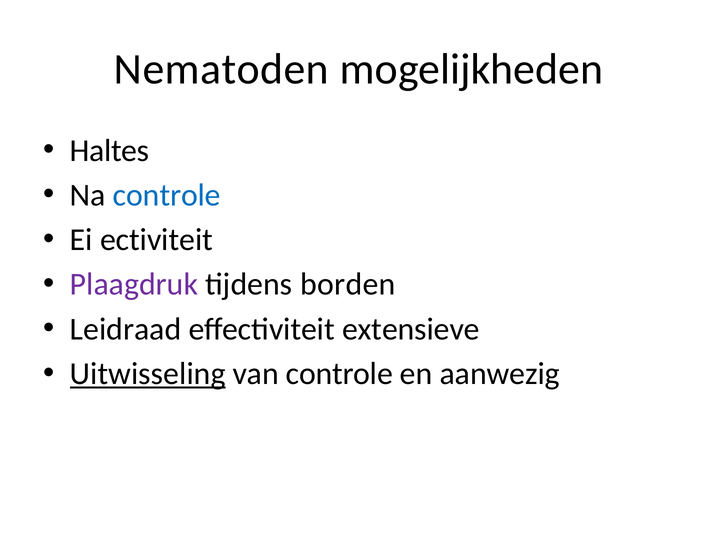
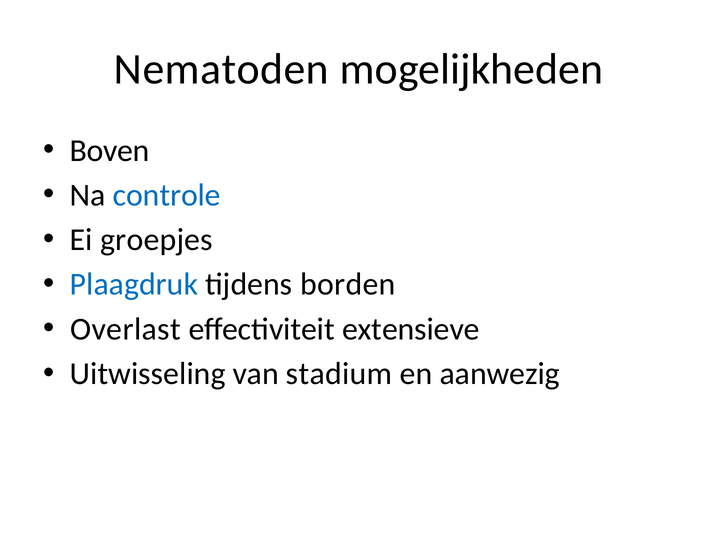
Haltes: Haltes -> Boven
ectiviteit: ectiviteit -> groepjes
Plaagdruk colour: purple -> blue
Leidraad: Leidraad -> Overlast
Uitwisseling underline: present -> none
van controle: controle -> stadium
